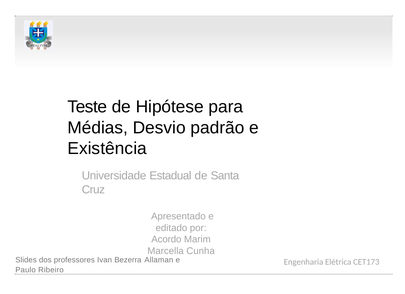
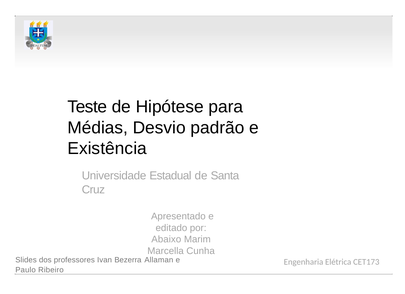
Acordo: Acordo -> Abaixo
